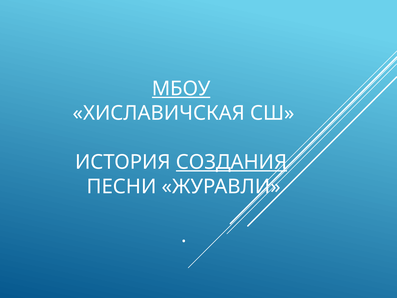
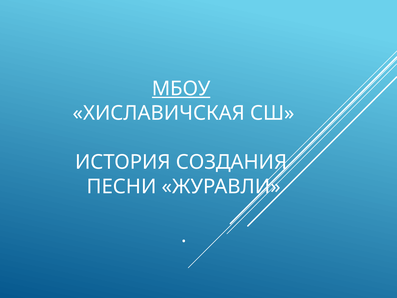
СОЗДАНИЯ underline: present -> none
